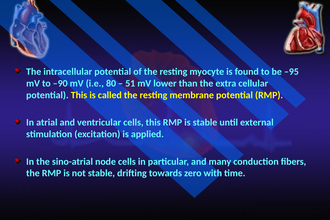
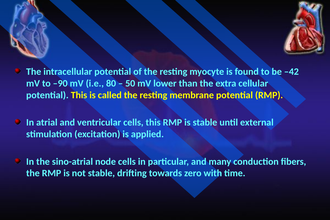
–95: –95 -> –42
51: 51 -> 50
